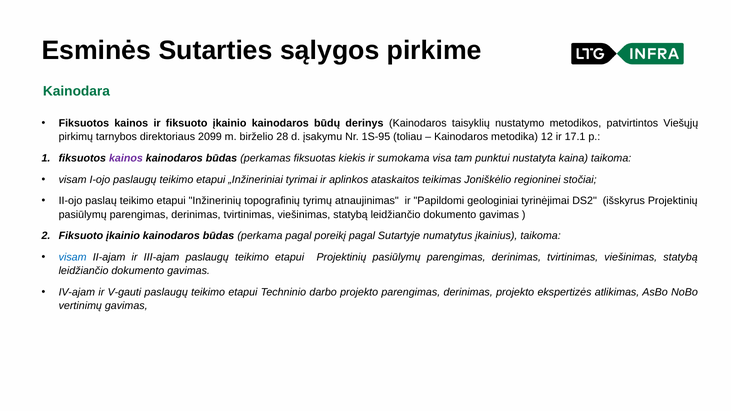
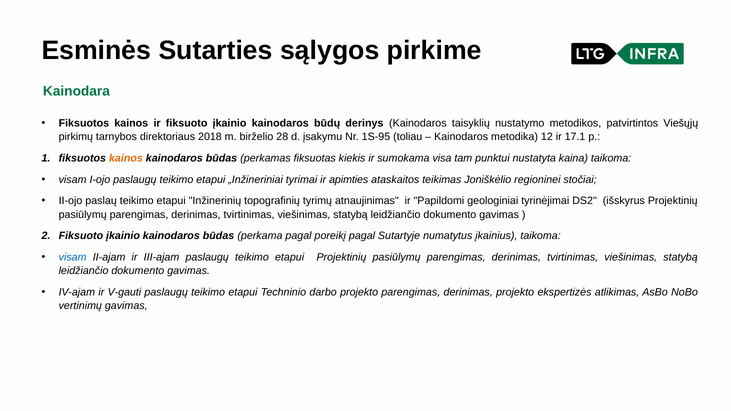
2099: 2099 -> 2018
kainos at (126, 158) colour: purple -> orange
aplinkos: aplinkos -> apimties
